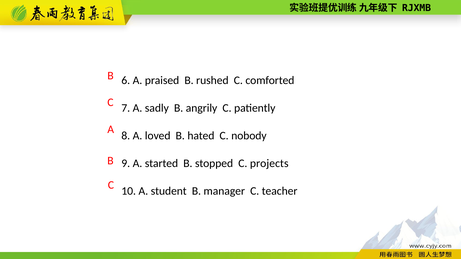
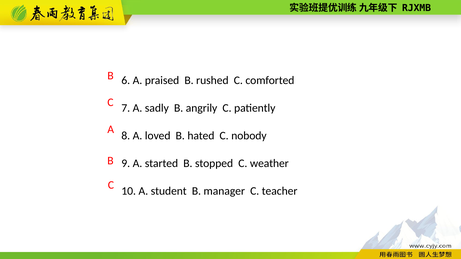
projects: projects -> weather
